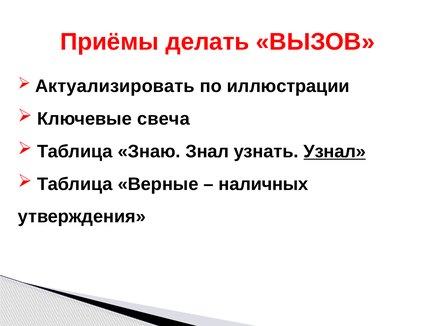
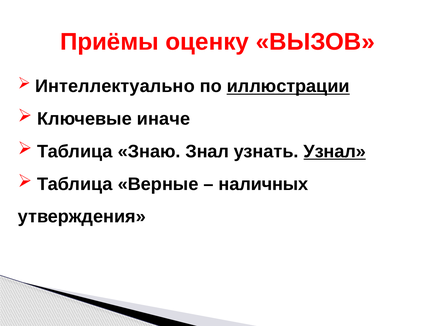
делать: делать -> оценку
Актуализировать: Актуализировать -> Интеллектуально
иллюстрации underline: none -> present
свеча: свеча -> иначе
